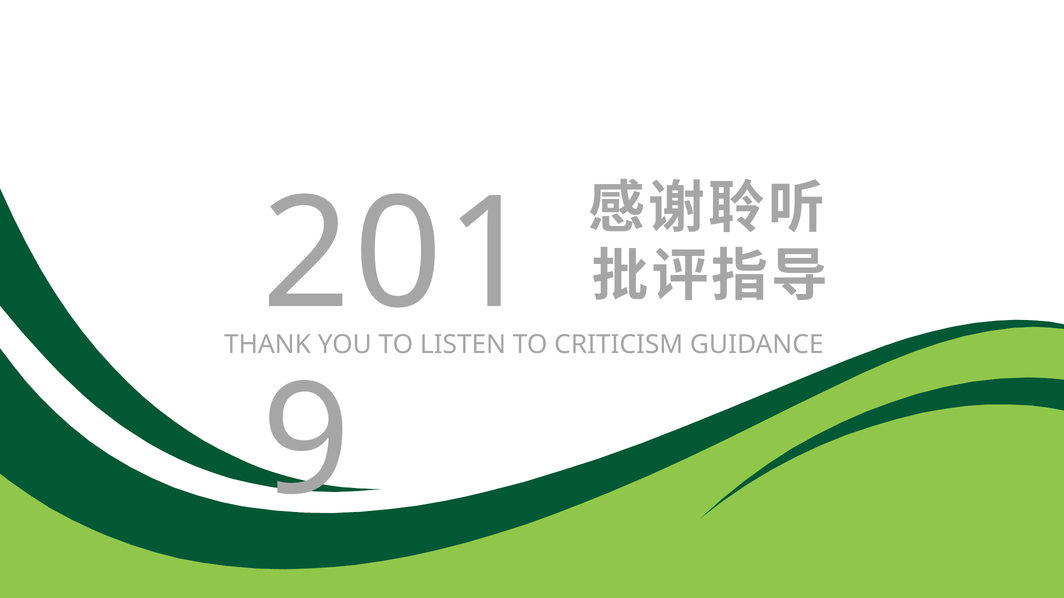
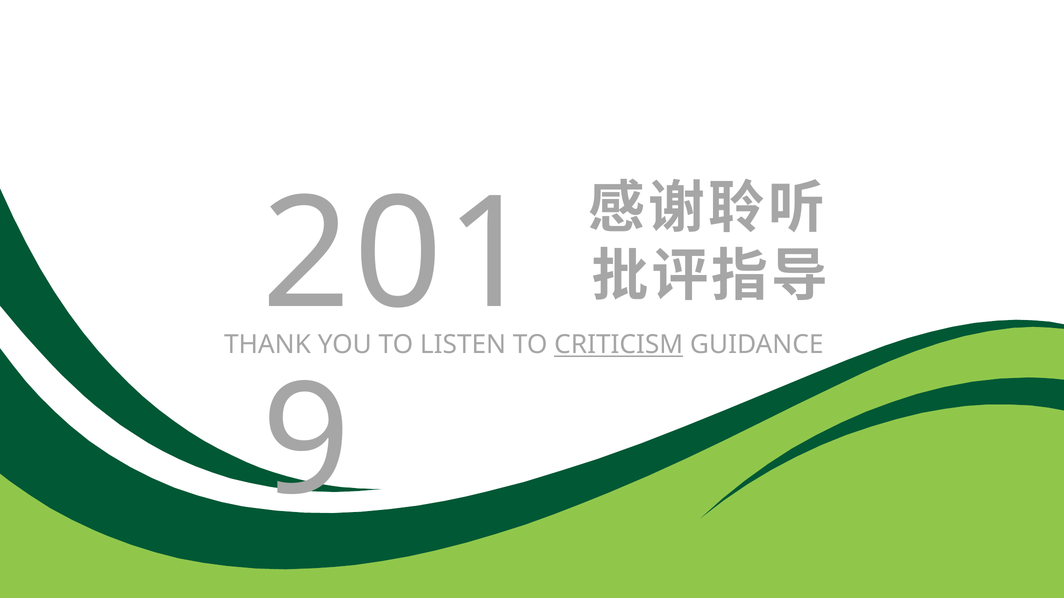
CRITICISM underline: none -> present
